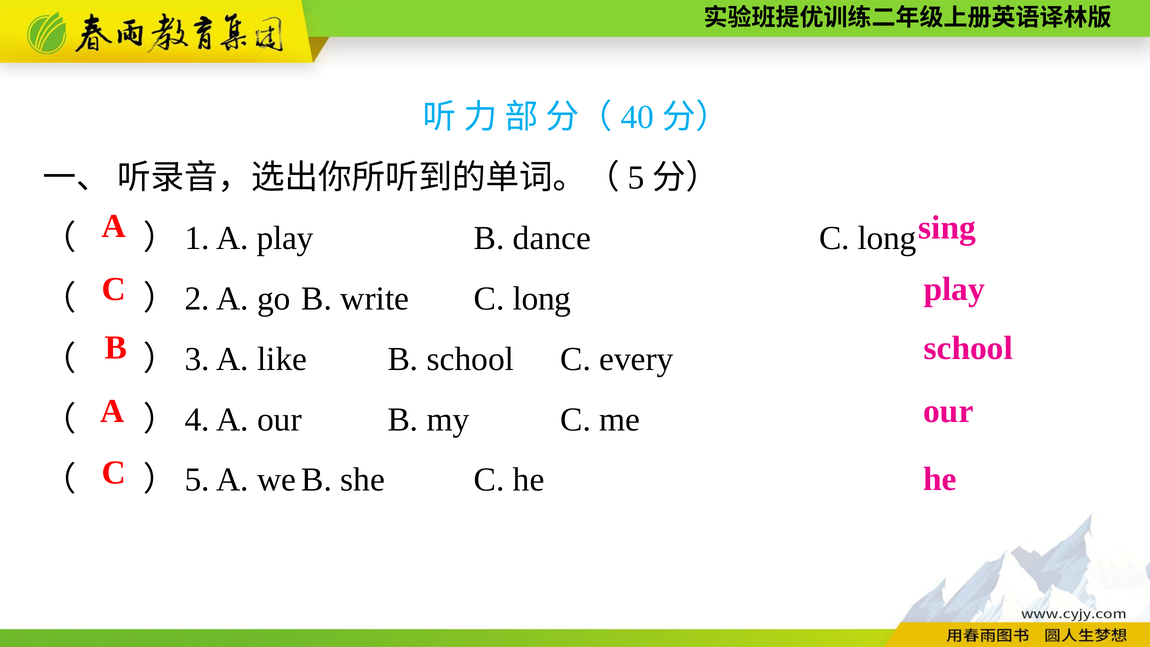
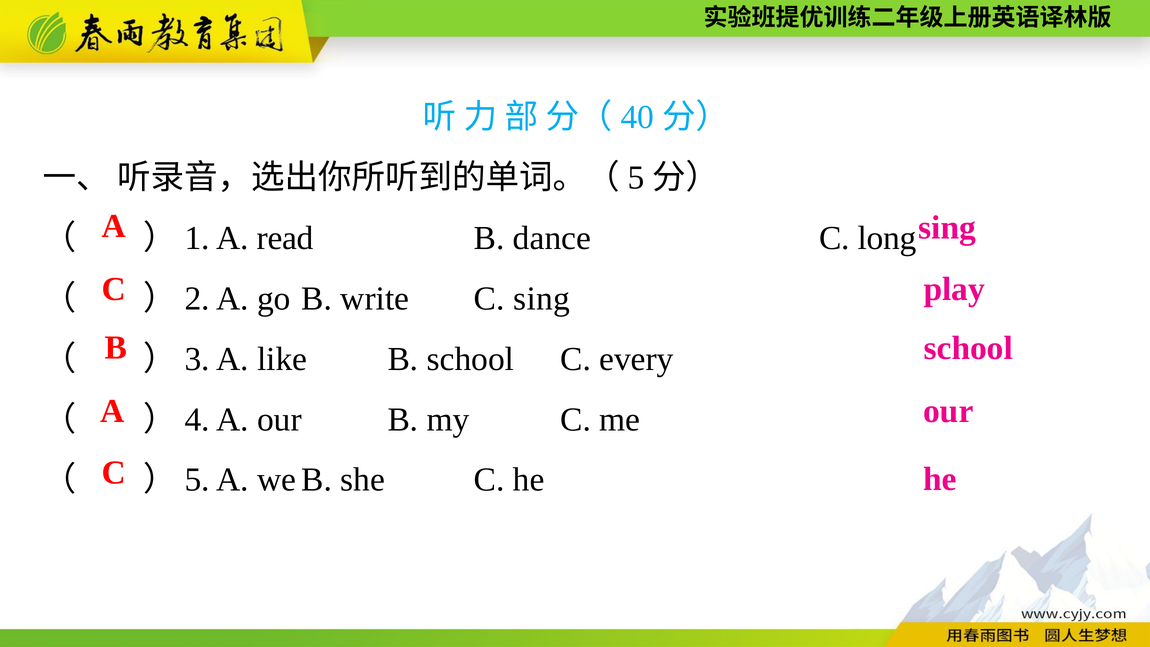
A play: play -> read
write C long: long -> sing
